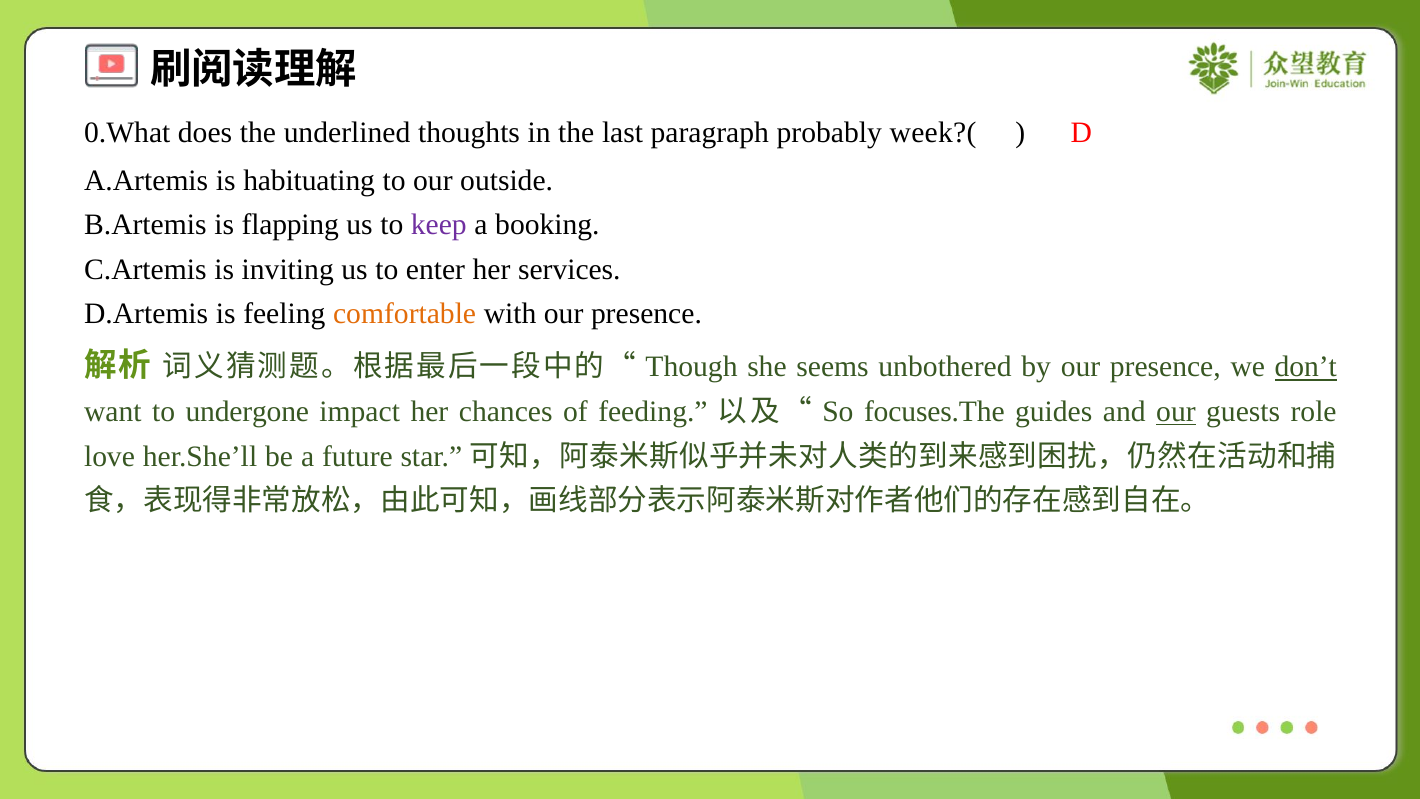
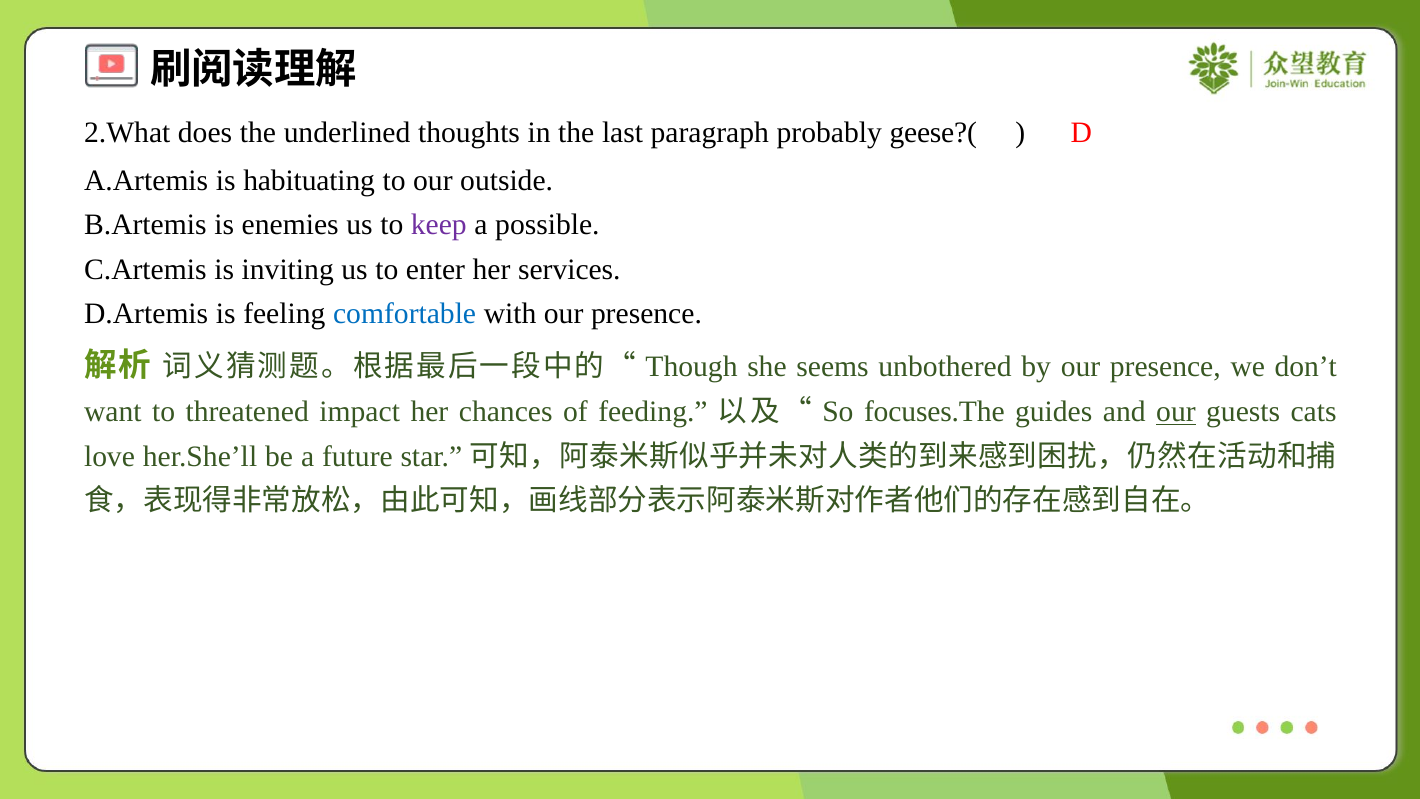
0.What: 0.What -> 2.What
week?(: week?( -> geese?(
flapping: flapping -> enemies
booking: booking -> possible
comfortable colour: orange -> blue
don’t underline: present -> none
undergone: undergone -> threatened
role: role -> cats
